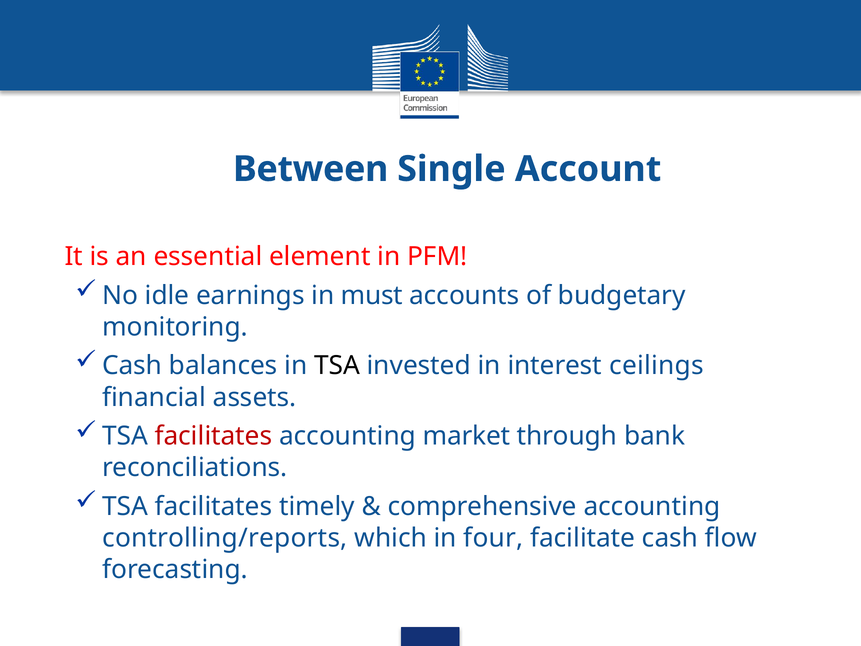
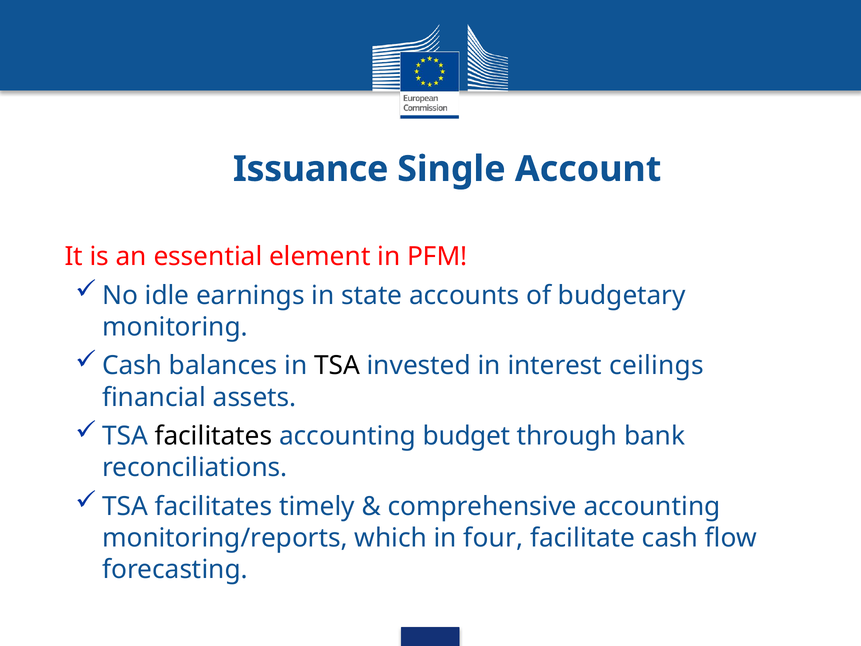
Between: Between -> Issuance
must: must -> state
facilitates at (213, 436) colour: red -> black
market: market -> budget
controlling/reports: controlling/reports -> monitoring/reports
